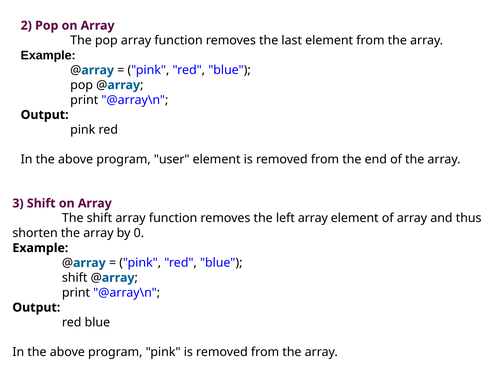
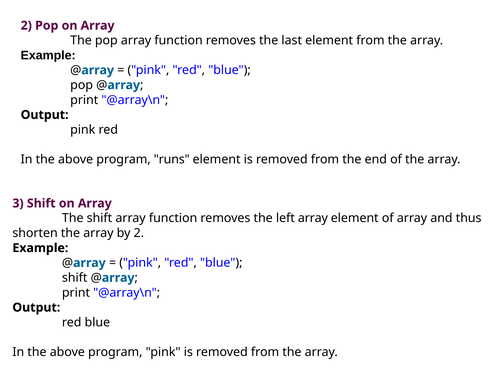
user: user -> runs
by 0: 0 -> 2
